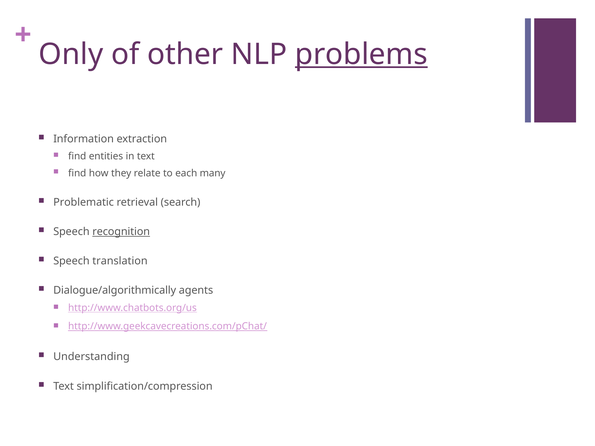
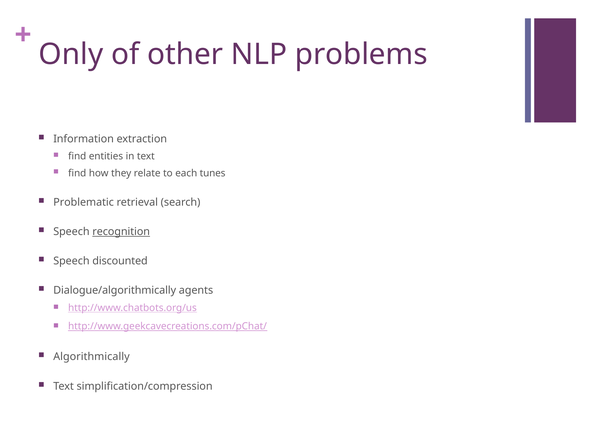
problems underline: present -> none
many: many -> tunes
translation: translation -> discounted
Understanding: Understanding -> Algorithmically
